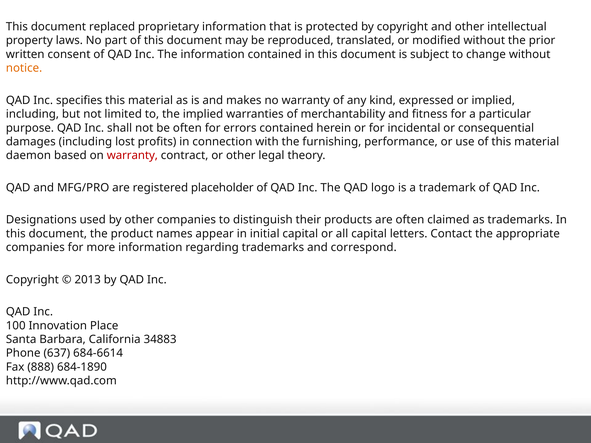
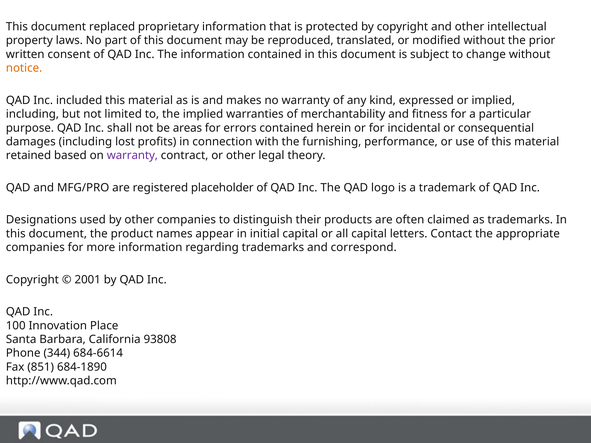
specifies: specifies -> included
be often: often -> areas
daemon: daemon -> retained
warranty at (132, 156) colour: red -> purple
2013: 2013 -> 2001
34883: 34883 -> 93808
637: 637 -> 344
888: 888 -> 851
